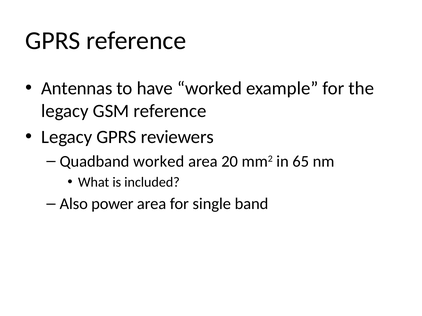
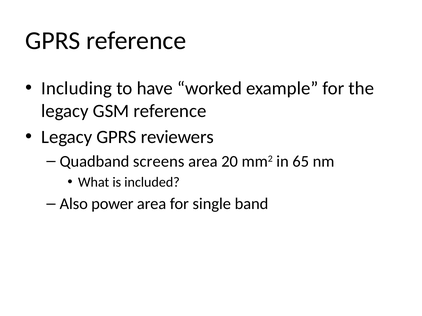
Antennas: Antennas -> Including
Quadband worked: worked -> screens
